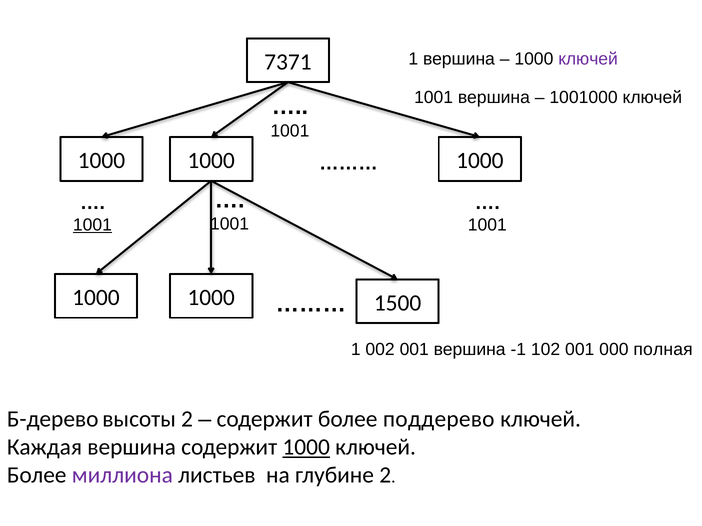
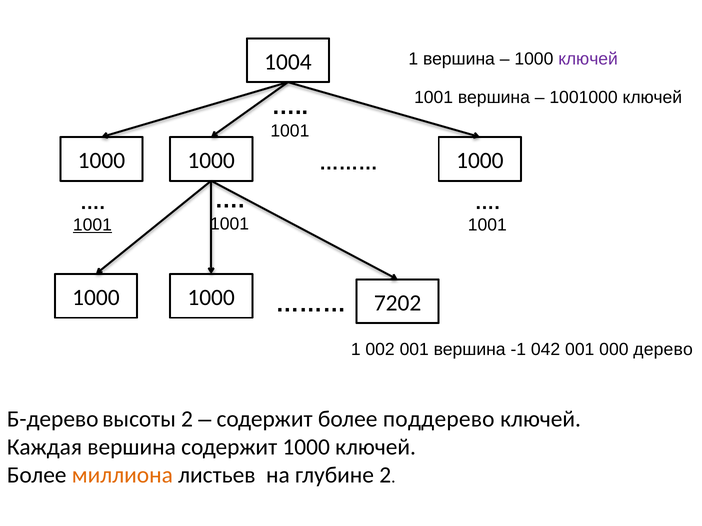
7371: 7371 -> 1004
1500: 1500 -> 7202
102: 102 -> 042
полная: полная -> дерево
1000 at (306, 448) underline: present -> none
миллиона colour: purple -> orange
